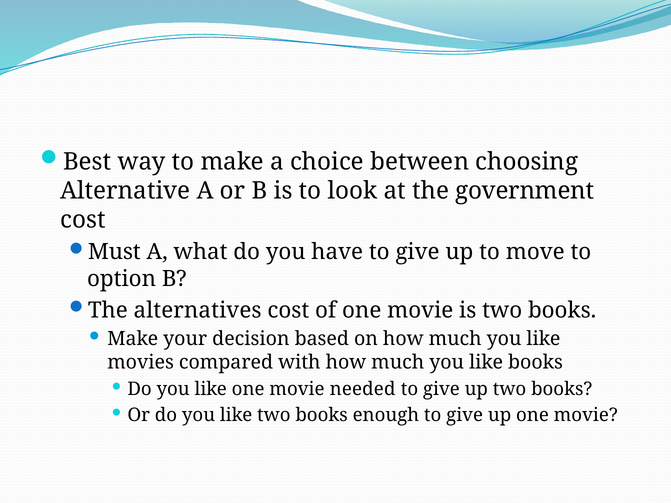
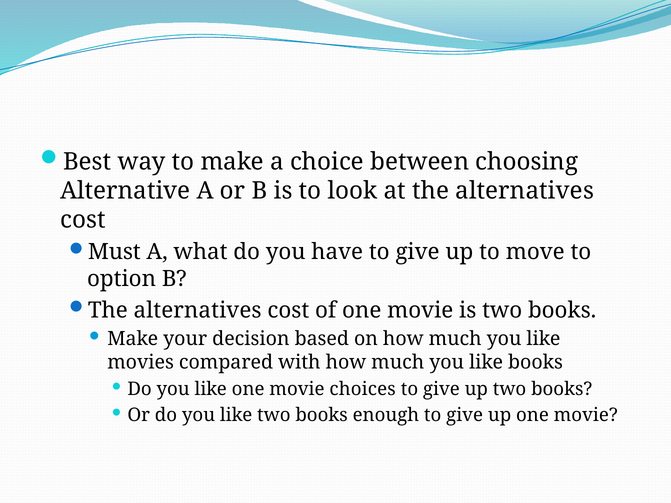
at the government: government -> alternatives
needed: needed -> choices
